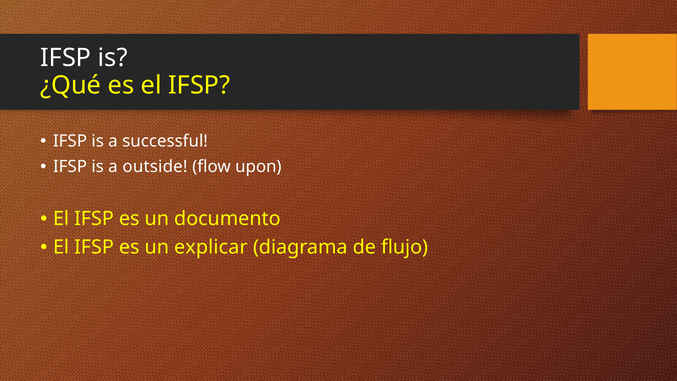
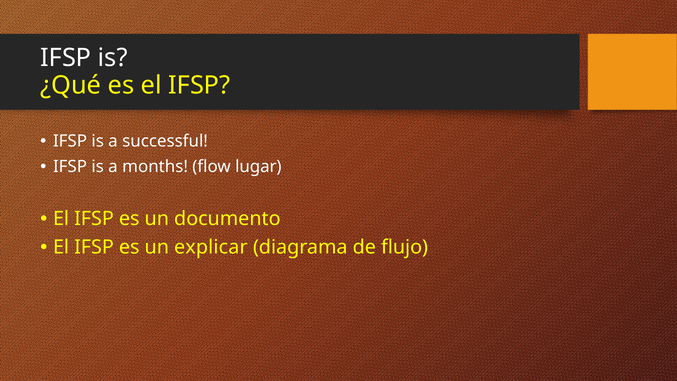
outside: outside -> months
upon: upon -> lugar
